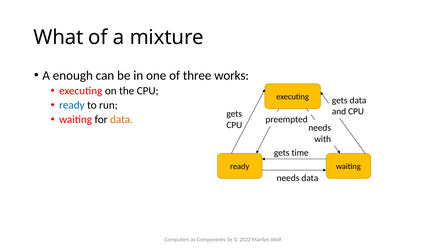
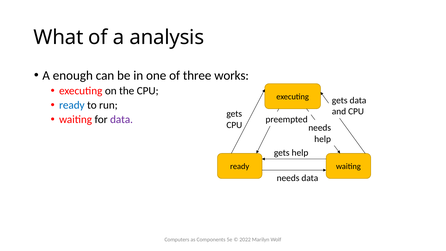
mixture: mixture -> analysis
data at (122, 119) colour: orange -> purple
with at (323, 139): with -> help
gets time: time -> help
